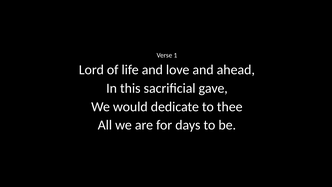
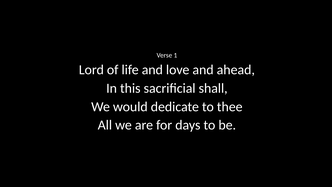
gave: gave -> shall
